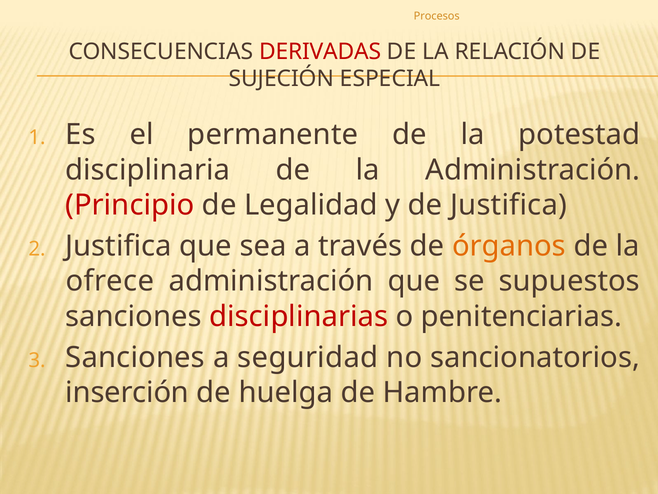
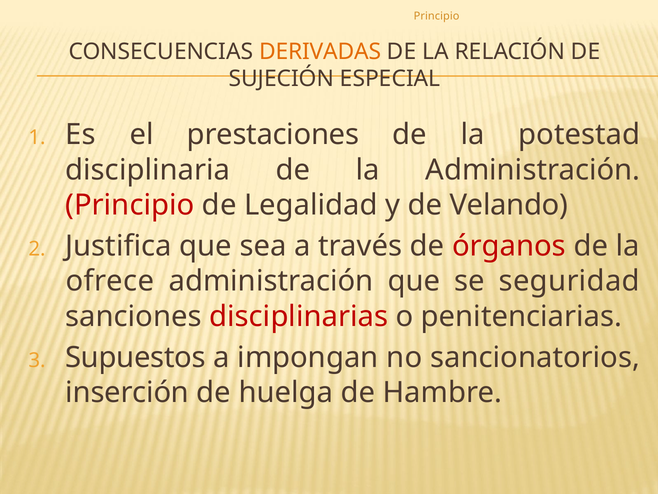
Procesos at (437, 16): Procesos -> Principio
DERIVADAS colour: red -> orange
permanente: permanente -> prestaciones
de Justifica: Justifica -> Velando
órganos colour: orange -> red
supuestos: supuestos -> seguridad
Sanciones at (135, 357): Sanciones -> Supuestos
seguridad: seguridad -> impongan
